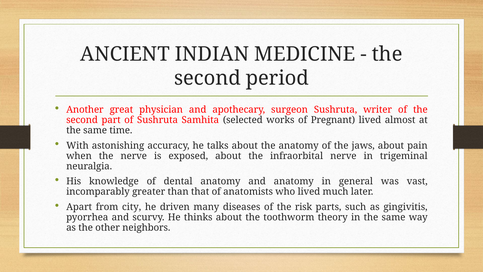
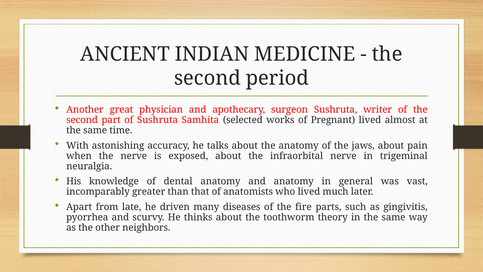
city: city -> late
risk: risk -> fire
